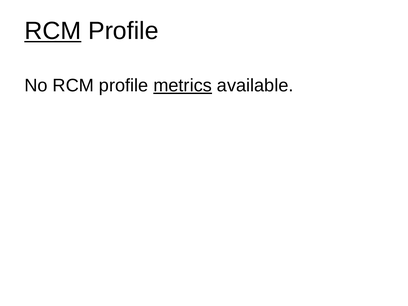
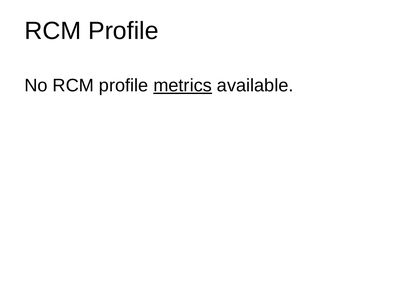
RCM at (53, 31) underline: present -> none
